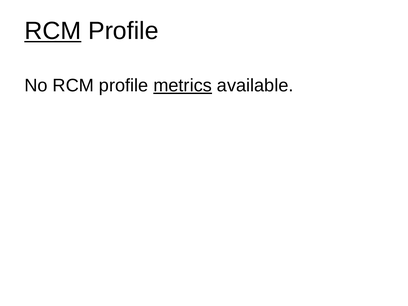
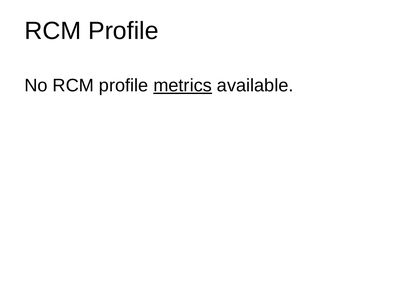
RCM at (53, 31) underline: present -> none
